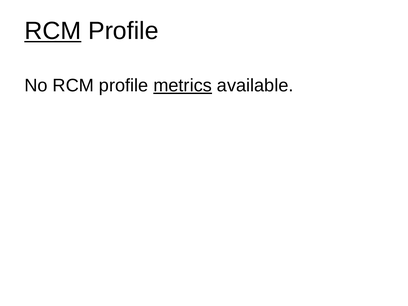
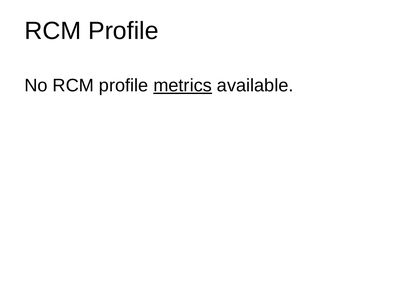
RCM at (53, 31) underline: present -> none
